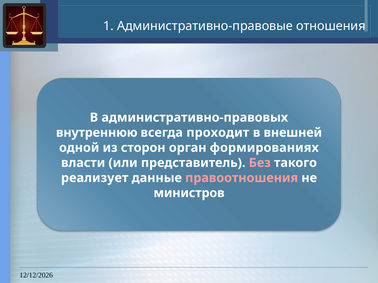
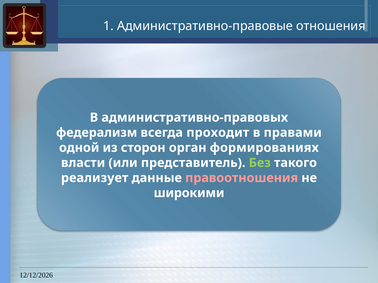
внутреннюю: внутреннюю -> федерализм
внешней: внешней -> правами
Без colour: pink -> light green
министров: министров -> широкими
